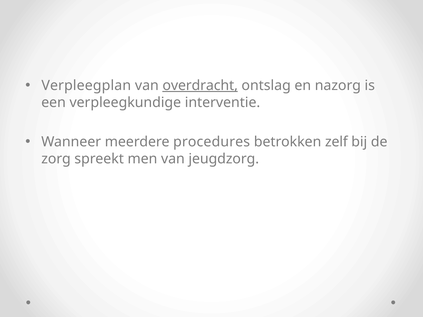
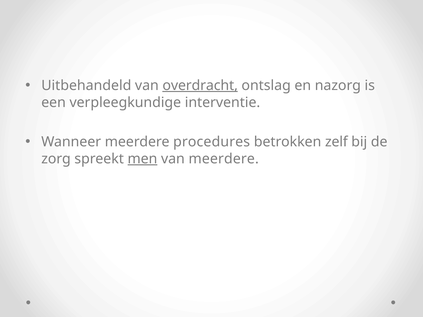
Verpleegplan: Verpleegplan -> Uitbehandeld
men underline: none -> present
van jeugdzorg: jeugdzorg -> meerdere
